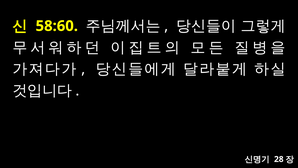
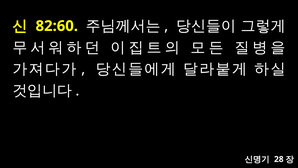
58:60: 58:60 -> 82:60
